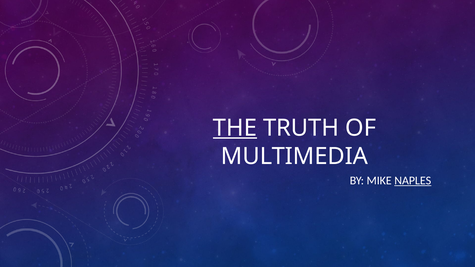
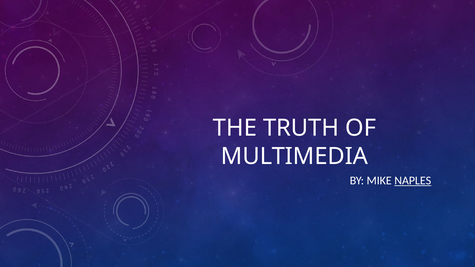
THE underline: present -> none
